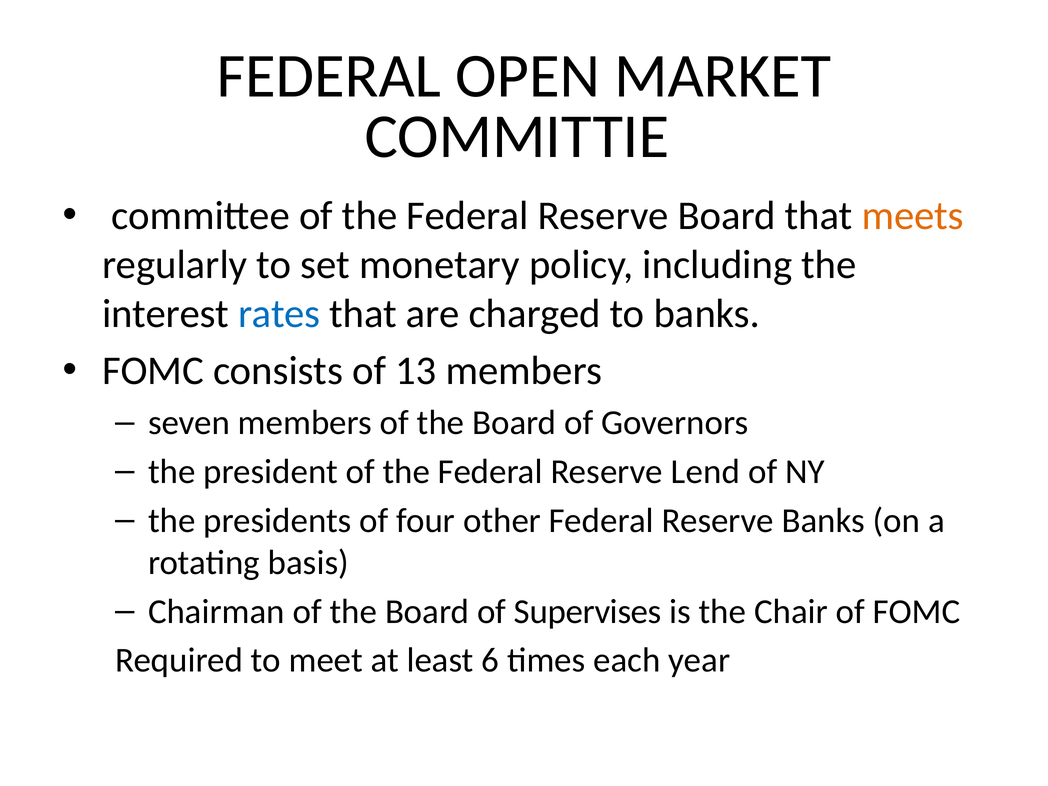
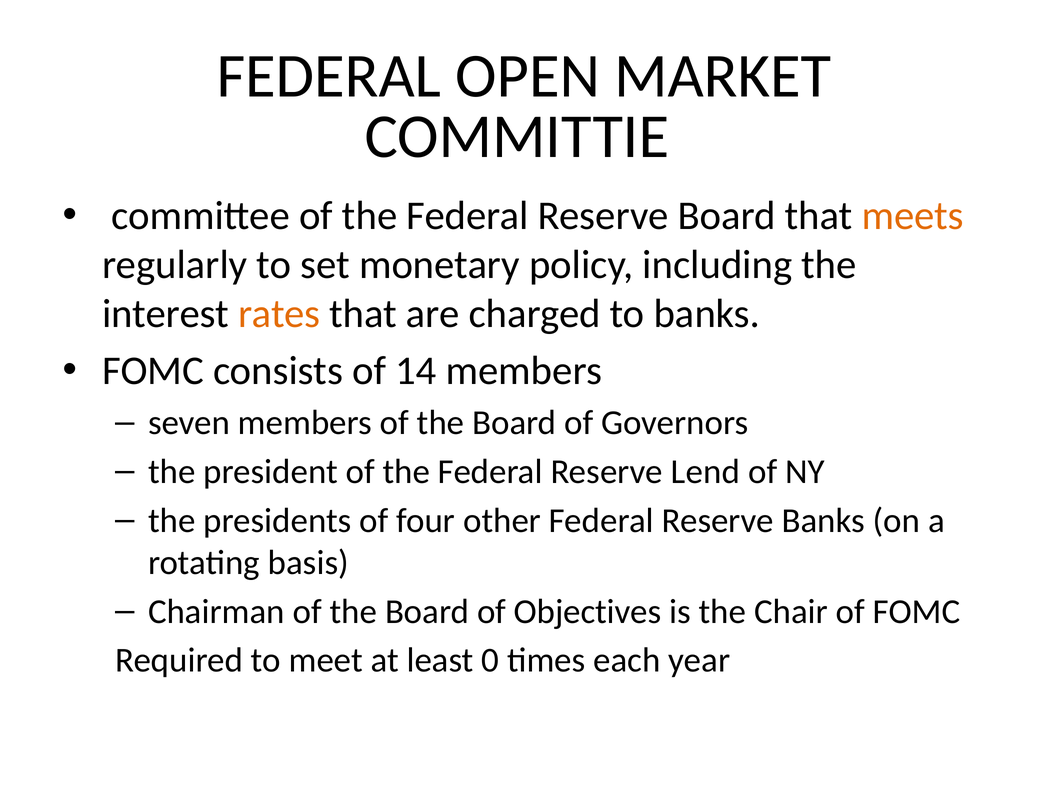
rates colour: blue -> orange
13: 13 -> 14
Supervises: Supervises -> Objectives
6: 6 -> 0
